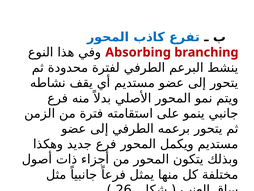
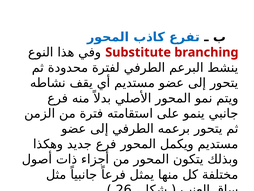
Absorbing: Absorbing -> Substitute
